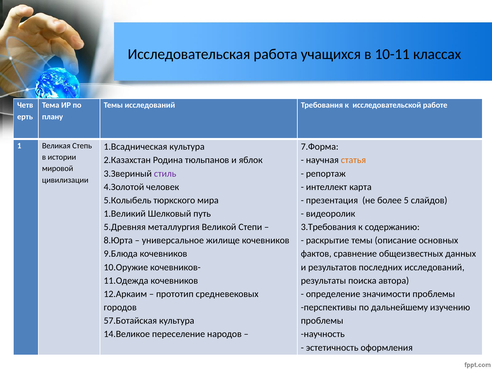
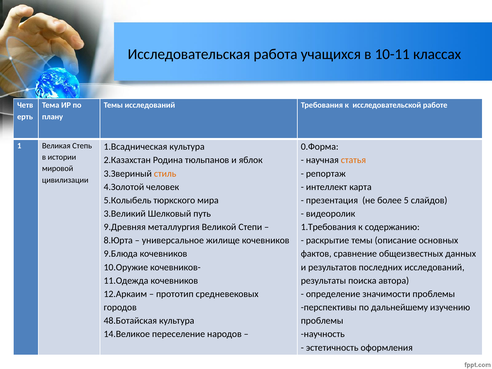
7.Форма: 7.Форма -> 0.Форма
стиль colour: purple -> orange
1.Великий: 1.Великий -> 3.Великий
5.Древняя: 5.Древняя -> 9.Древняя
3.Требования: 3.Требования -> 1.Требования
57.Ботайская: 57.Ботайская -> 48.Ботайская
